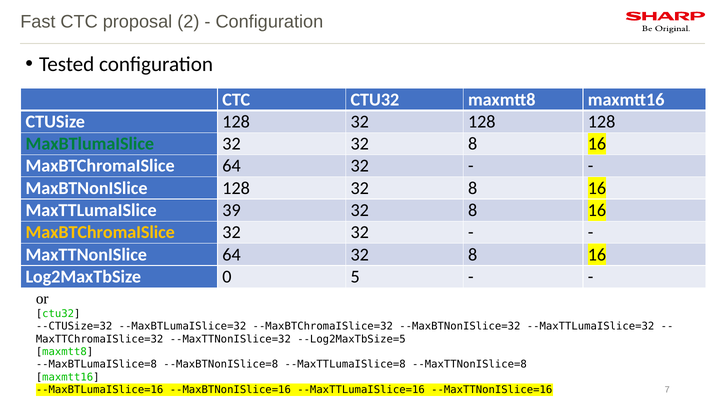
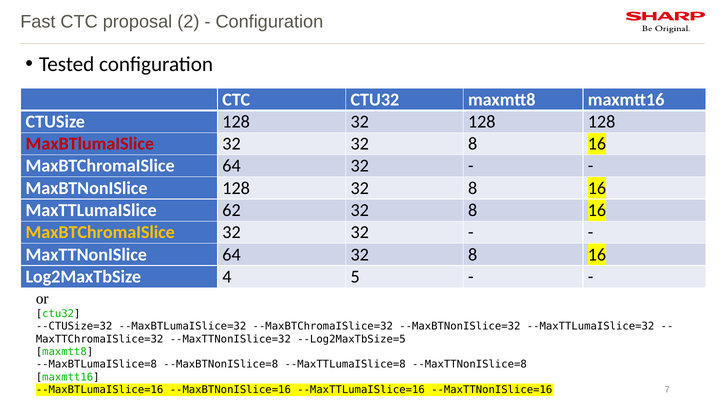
MaxBTlumaISlice colour: green -> red
39: 39 -> 62
0: 0 -> 4
